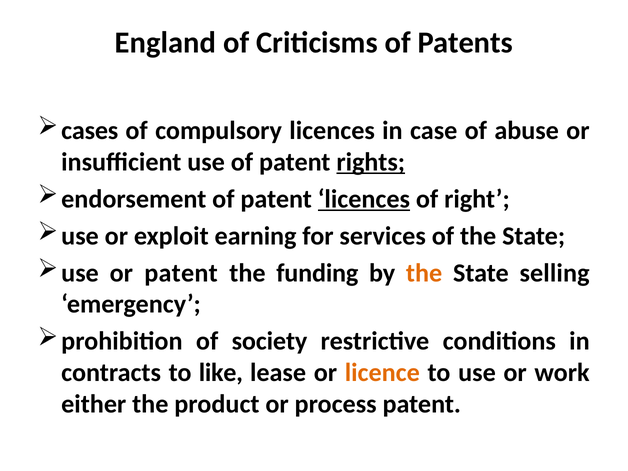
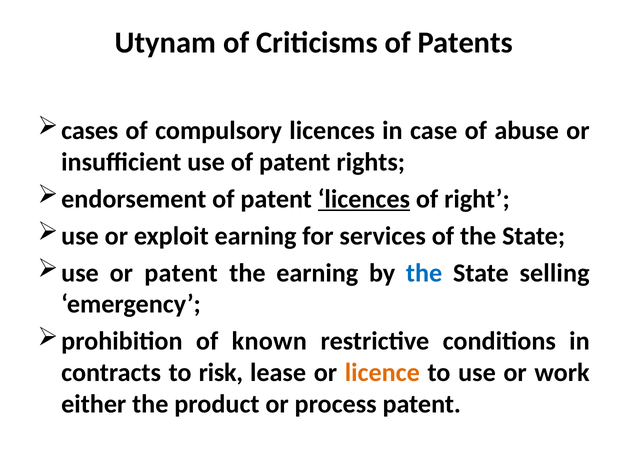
England: England -> Utynam
rights underline: present -> none
the funding: funding -> earning
the at (424, 273) colour: orange -> blue
society: society -> known
like: like -> risk
